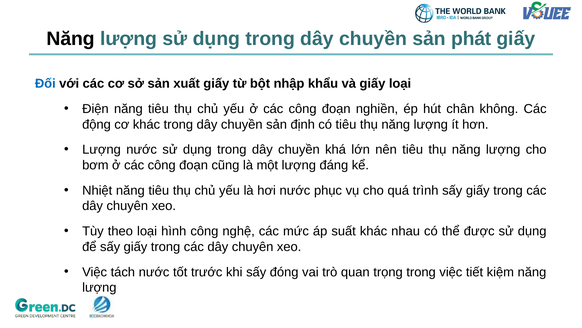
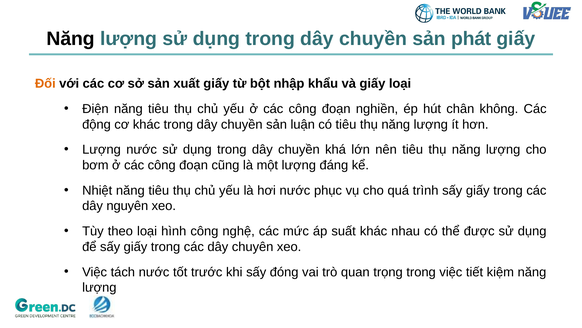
Đối colour: blue -> orange
định: định -> luận
chuyên at (127, 206): chuyên -> nguyên
